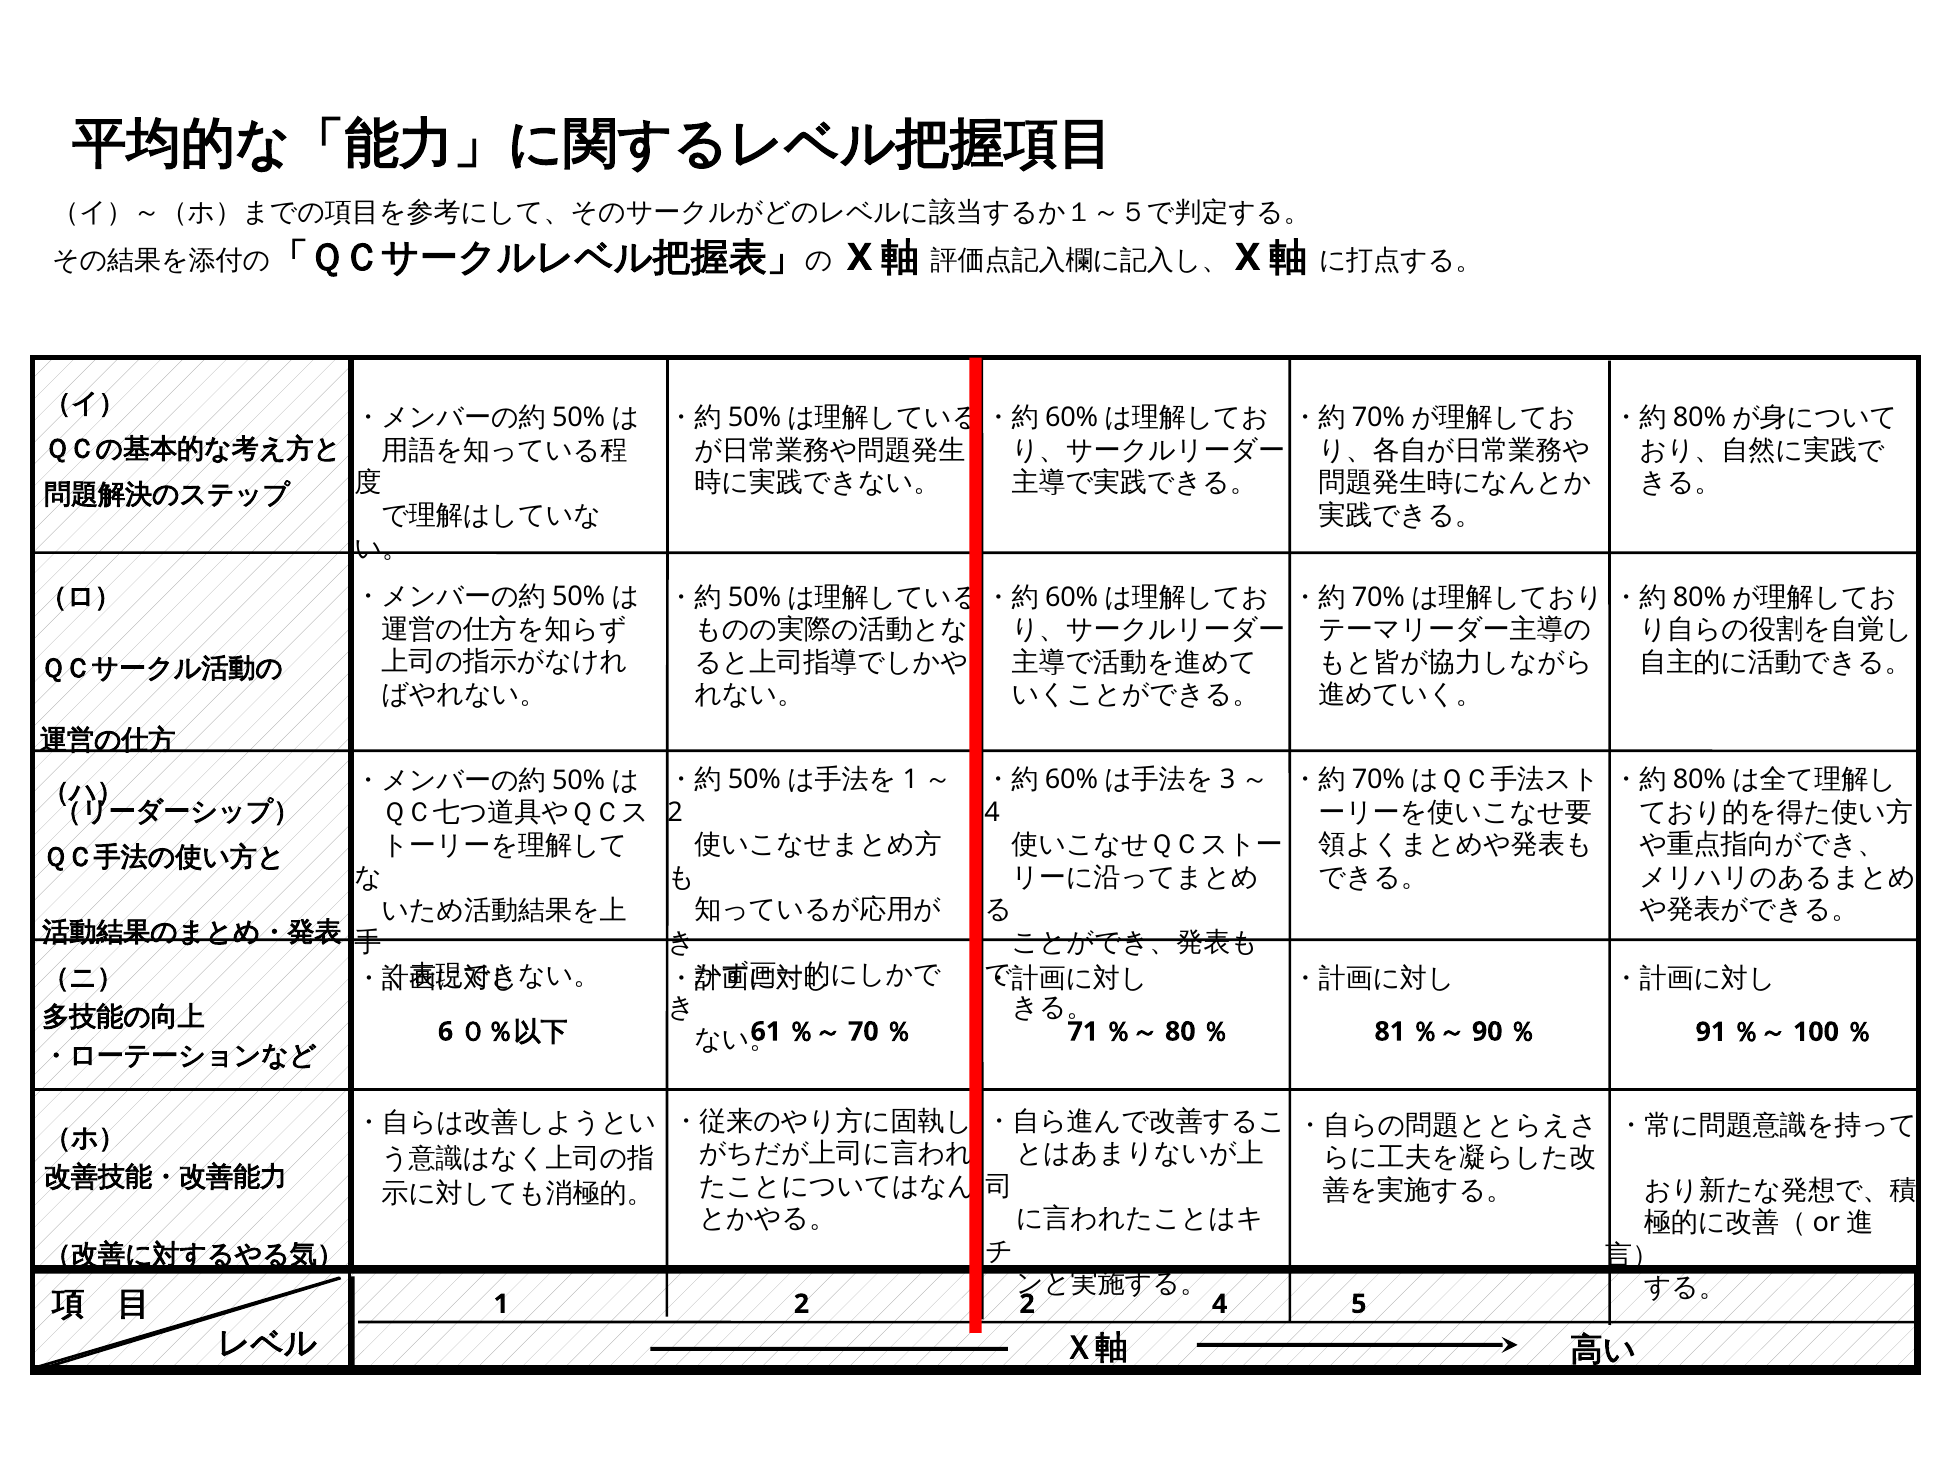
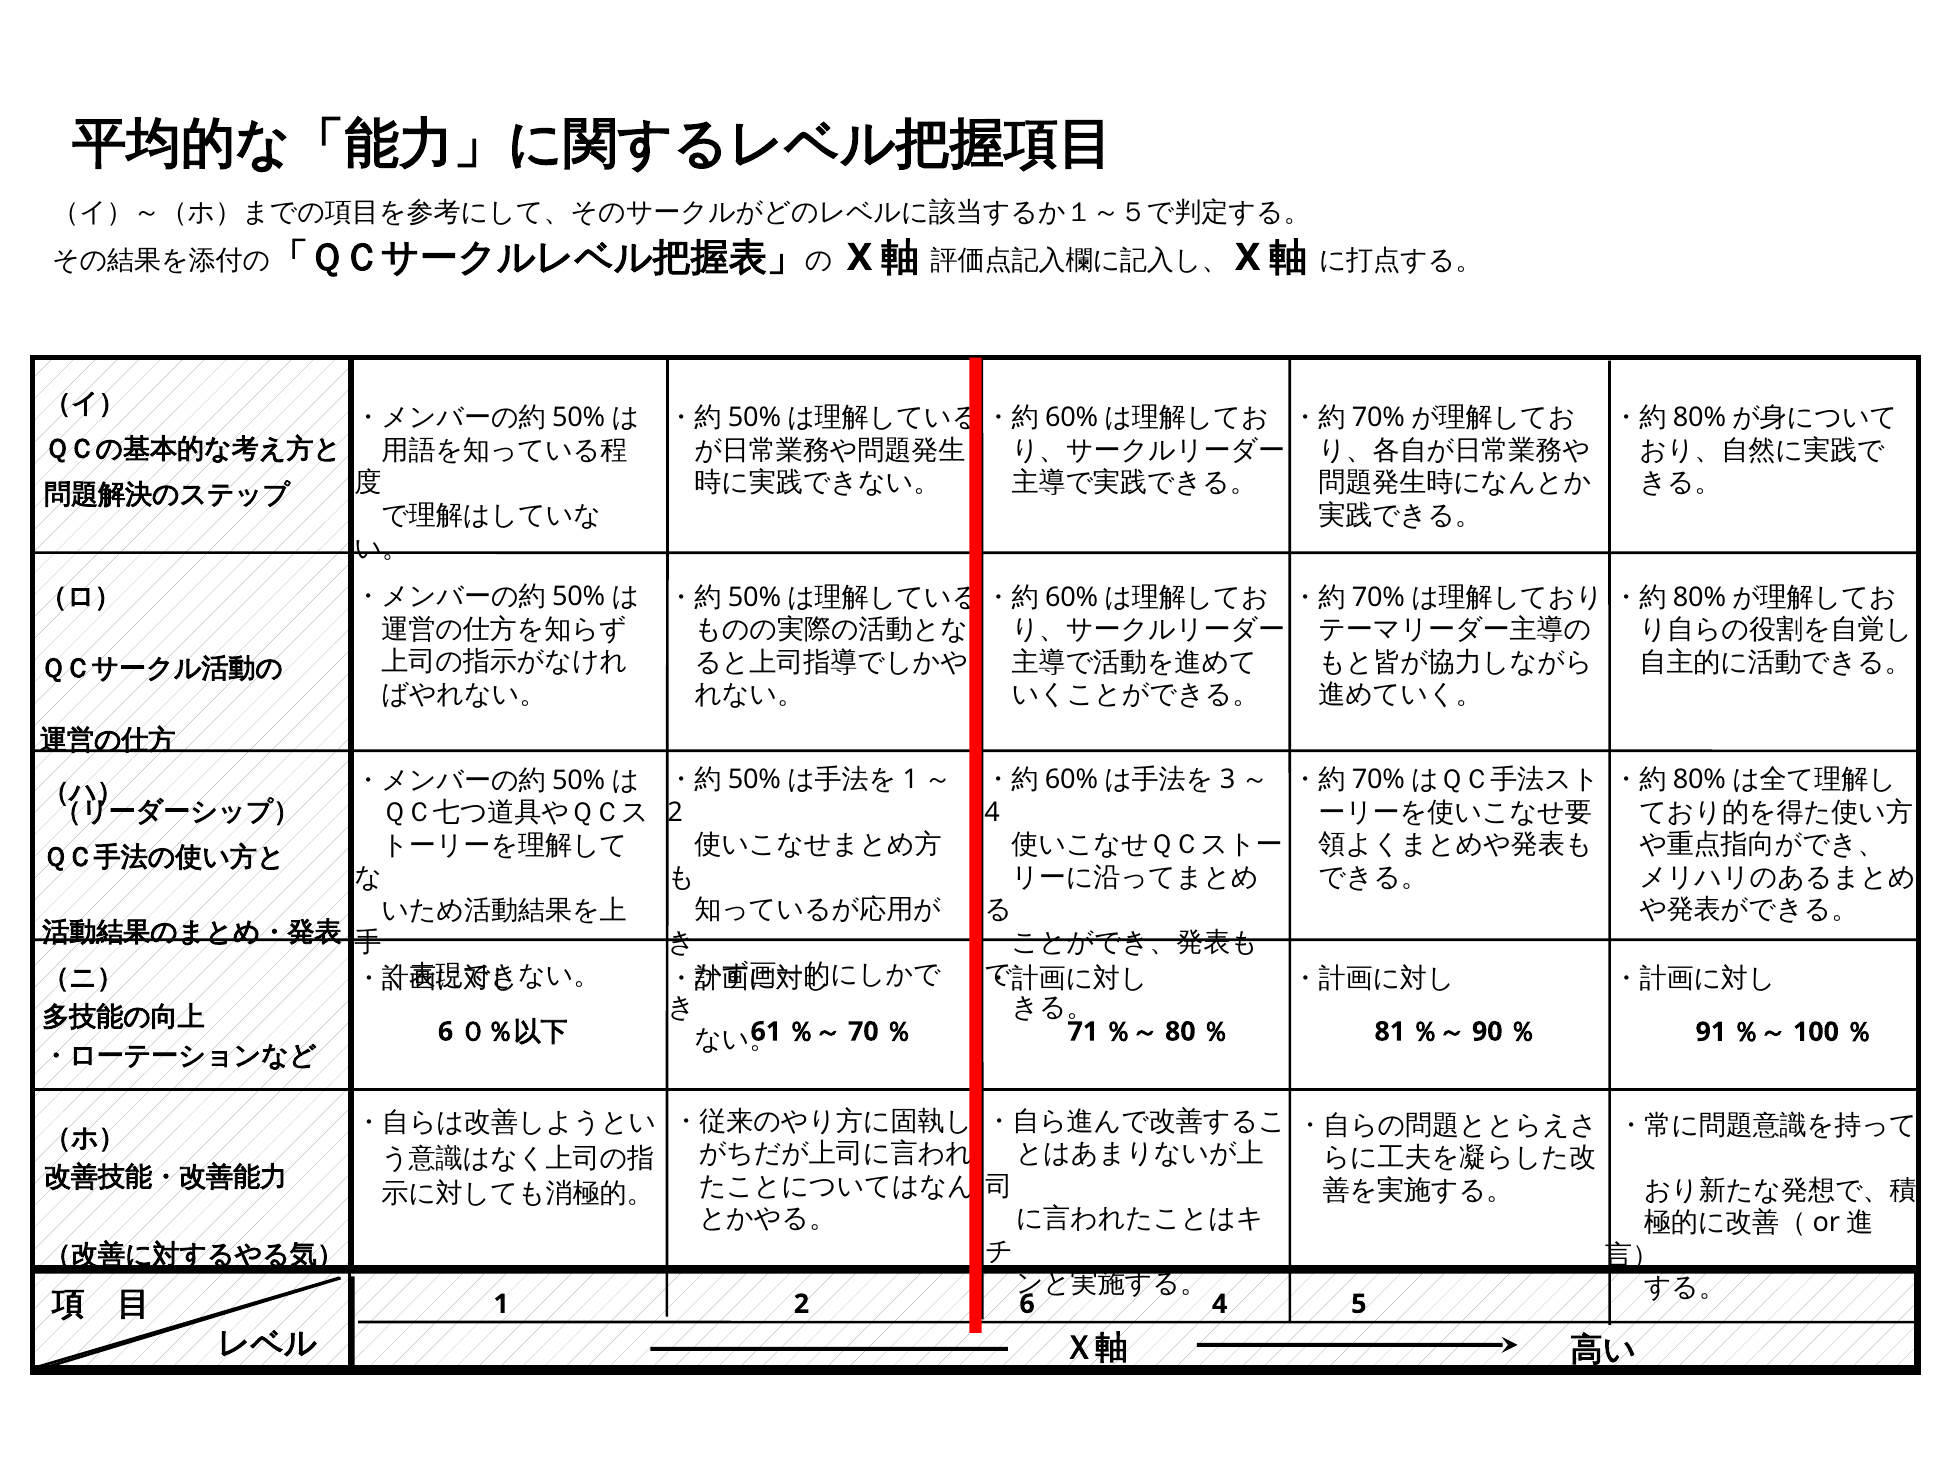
2 2: 2 -> 6
